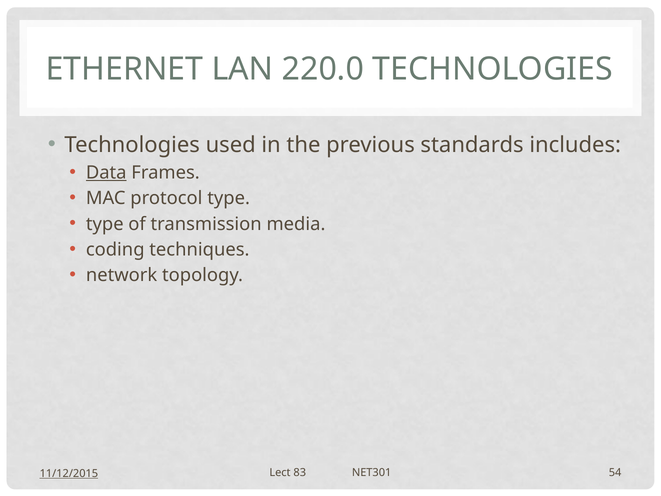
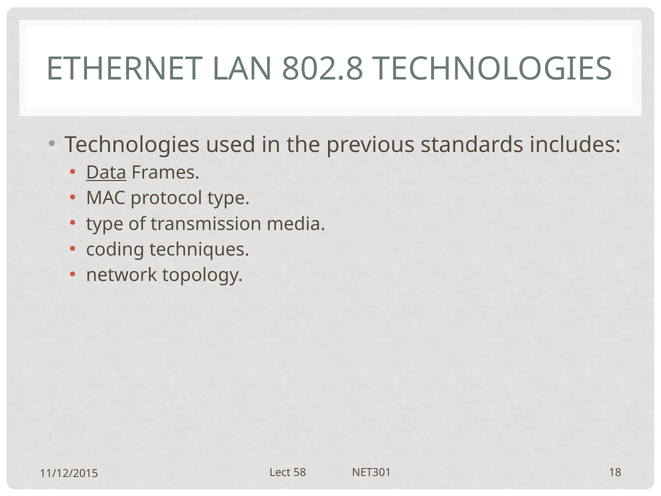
220.0: 220.0 -> 802.8
83: 83 -> 58
54: 54 -> 18
11/12/2015 underline: present -> none
